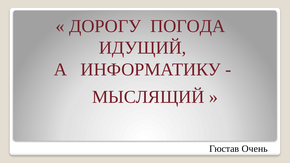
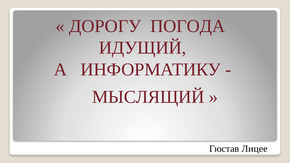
Очень: Очень -> Лицее
